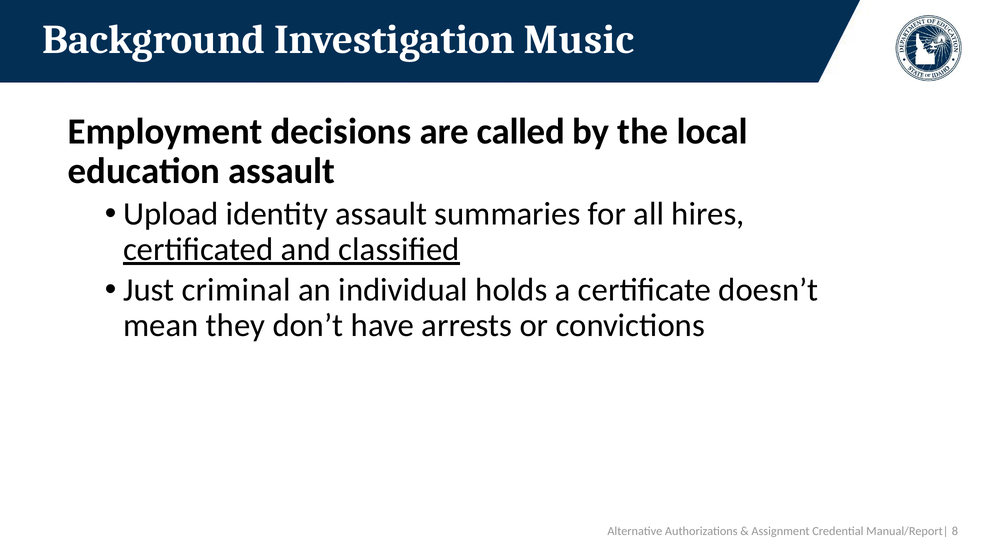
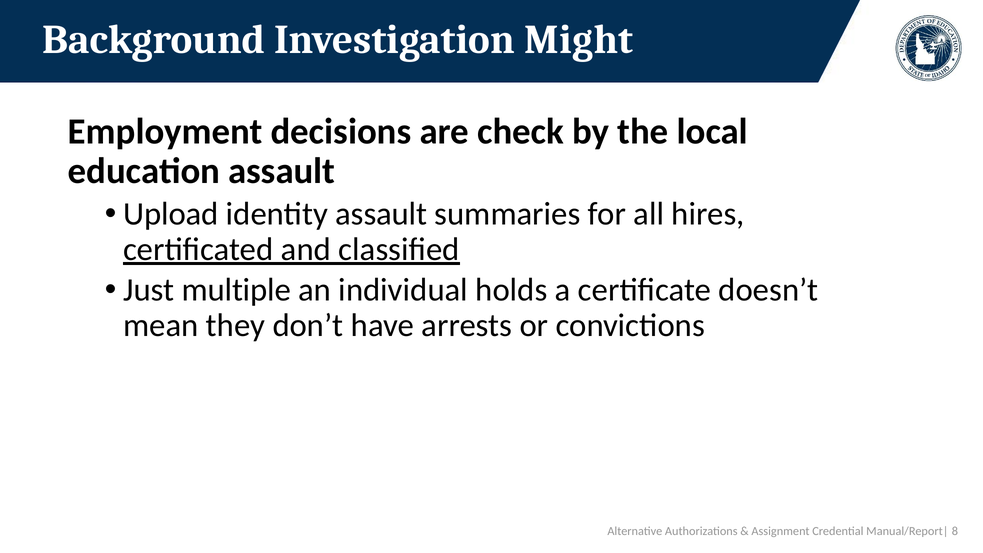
Music: Music -> Might
called: called -> check
criminal: criminal -> multiple
